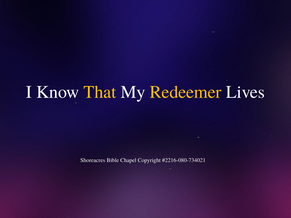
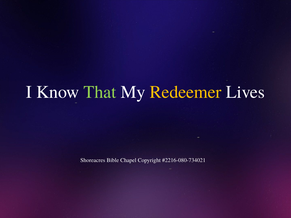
That colour: yellow -> light green
